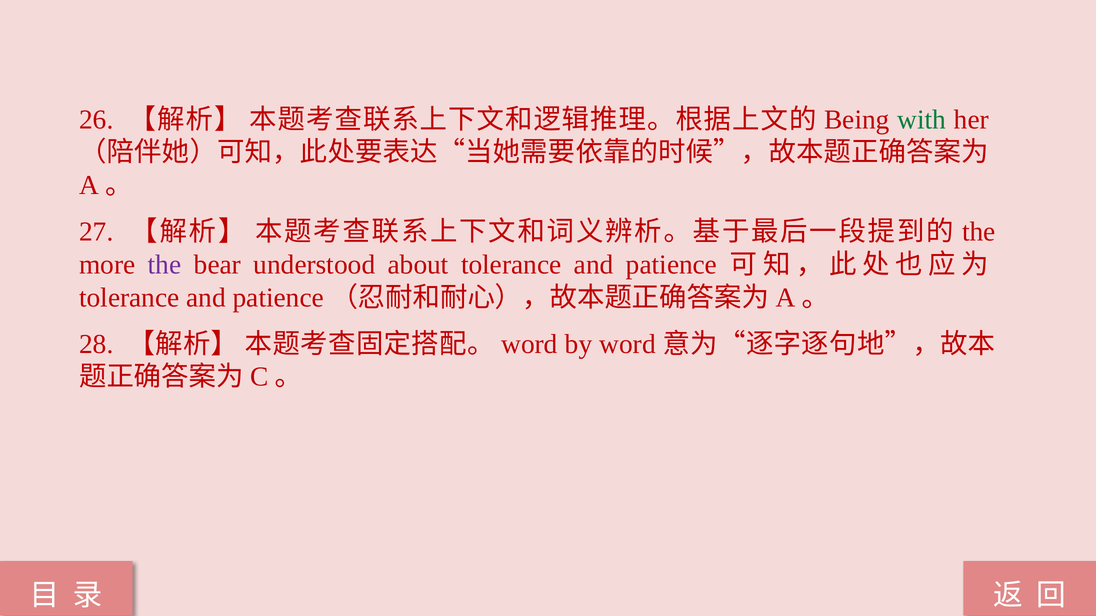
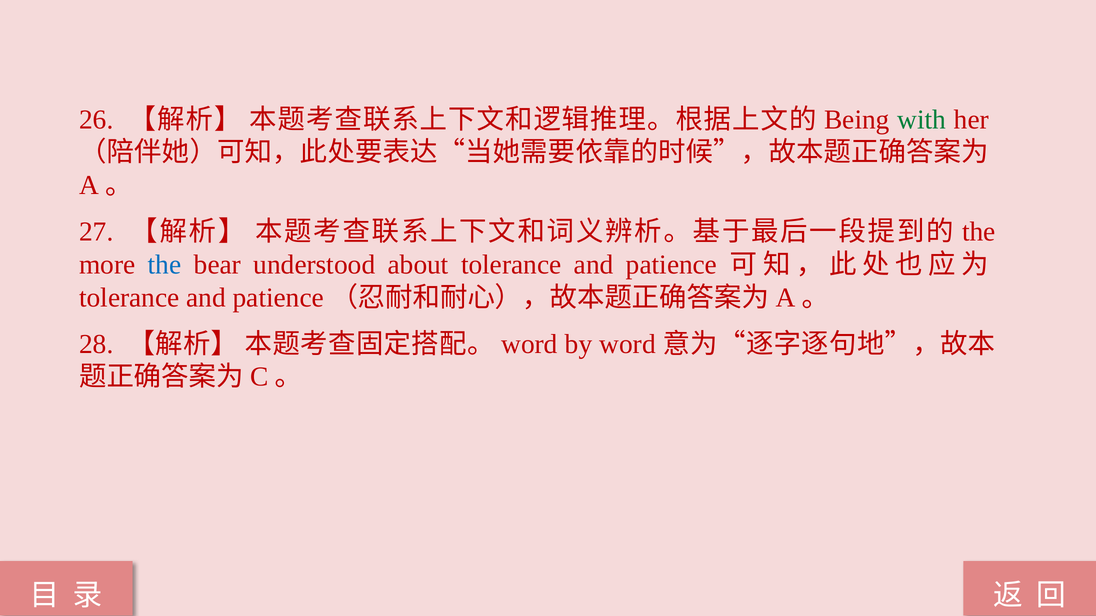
the at (165, 265) colour: purple -> blue
